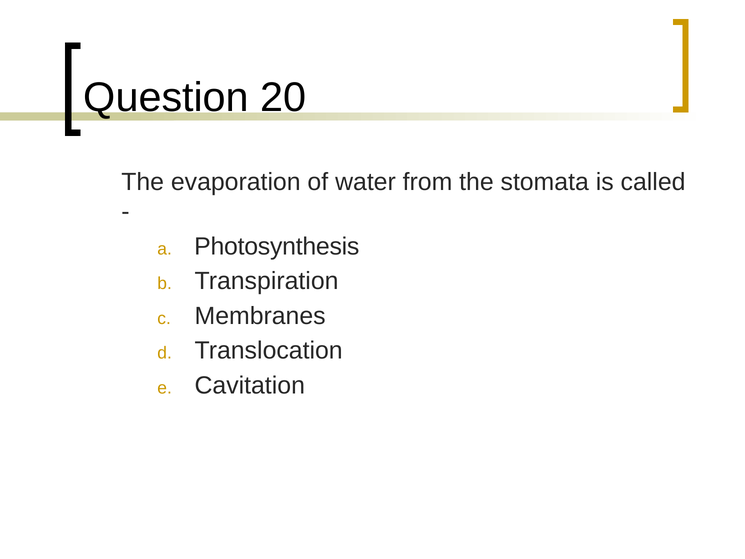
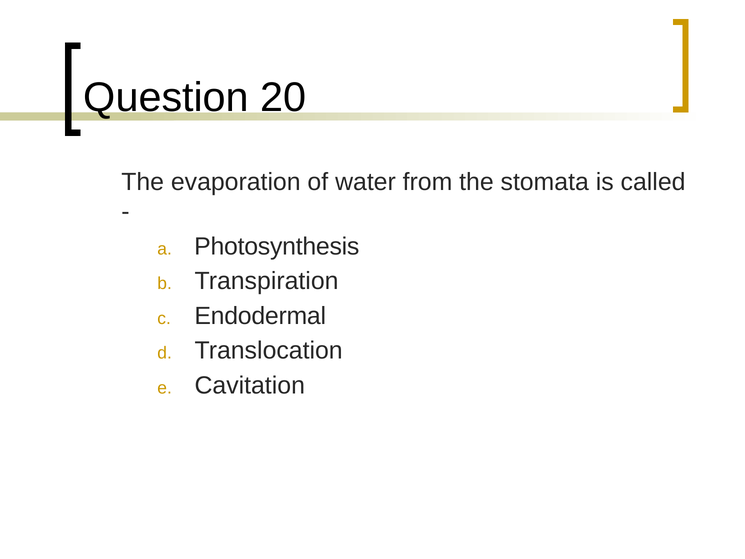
Membranes: Membranes -> Endodermal
